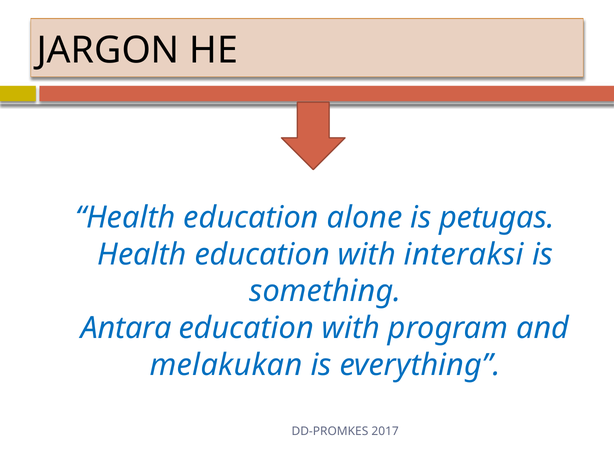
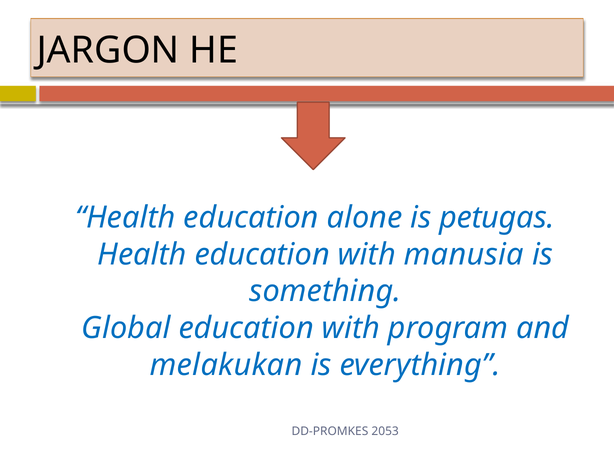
interaksi: interaksi -> manusia
Antara: Antara -> Global
2017: 2017 -> 2053
